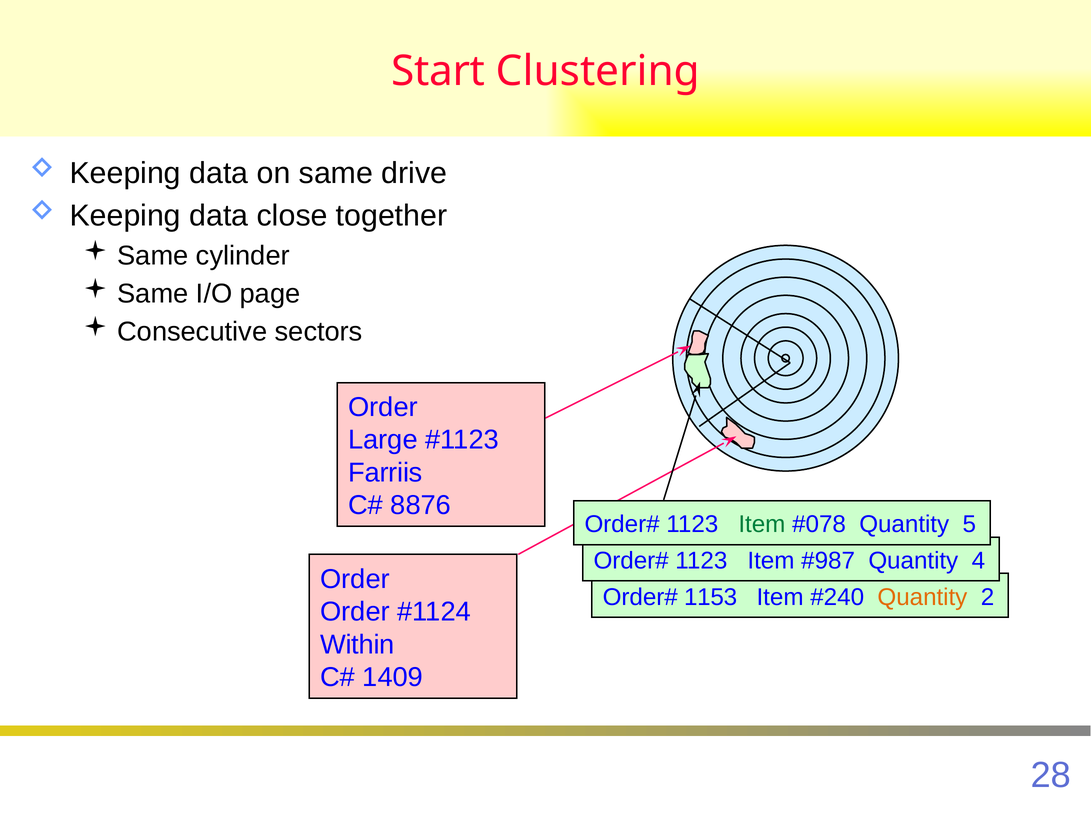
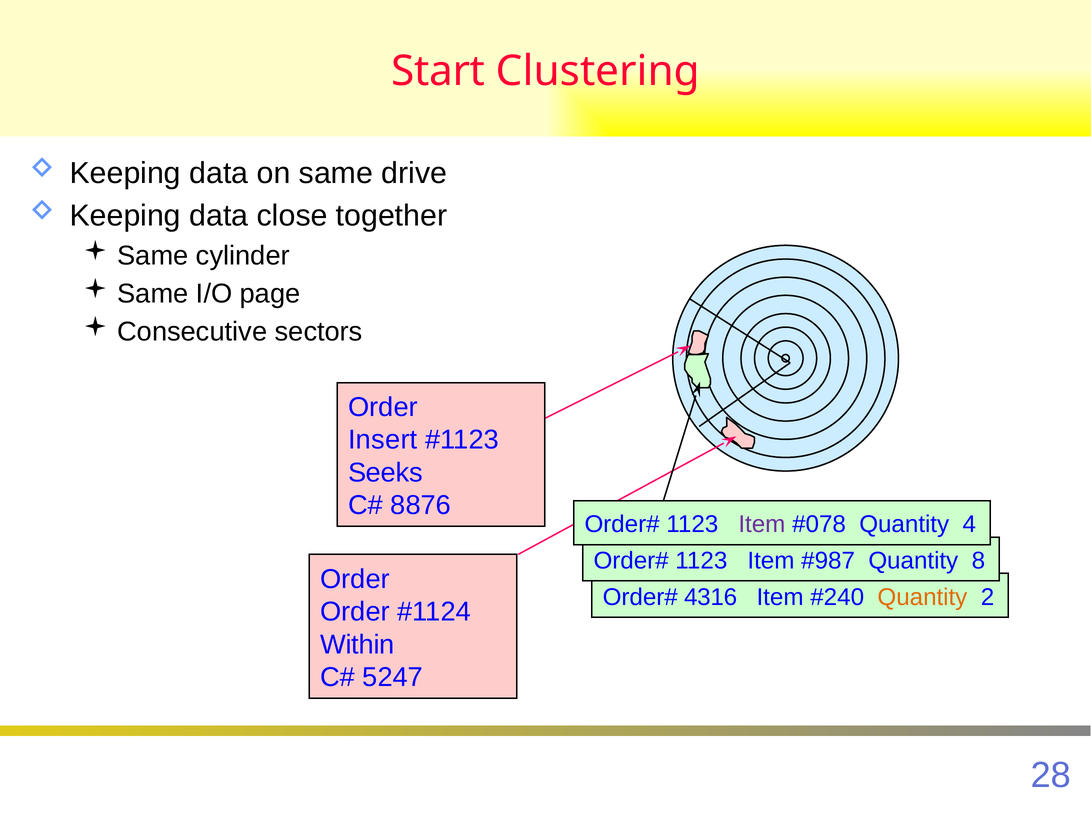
Large: Large -> Insert
Farriis: Farriis -> Seeks
Item at (762, 524) colour: green -> purple
5: 5 -> 4
4: 4 -> 8
1153: 1153 -> 4316
1409: 1409 -> 5247
